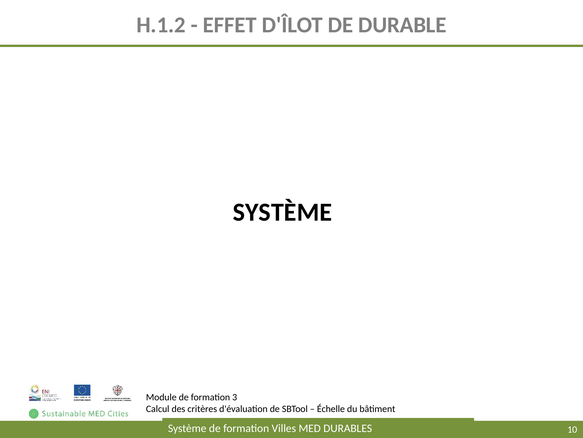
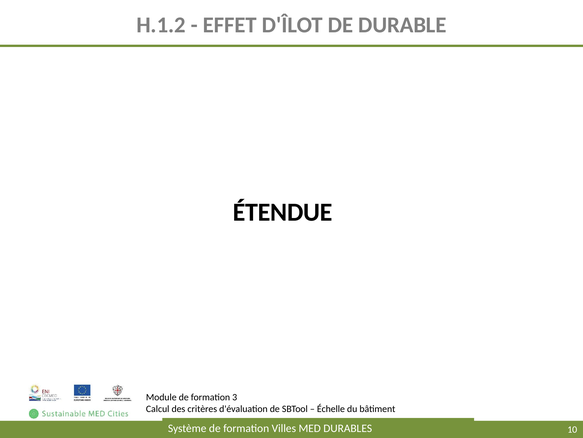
SYSTÈME at (282, 212): SYSTÈME -> ÉTENDUE
